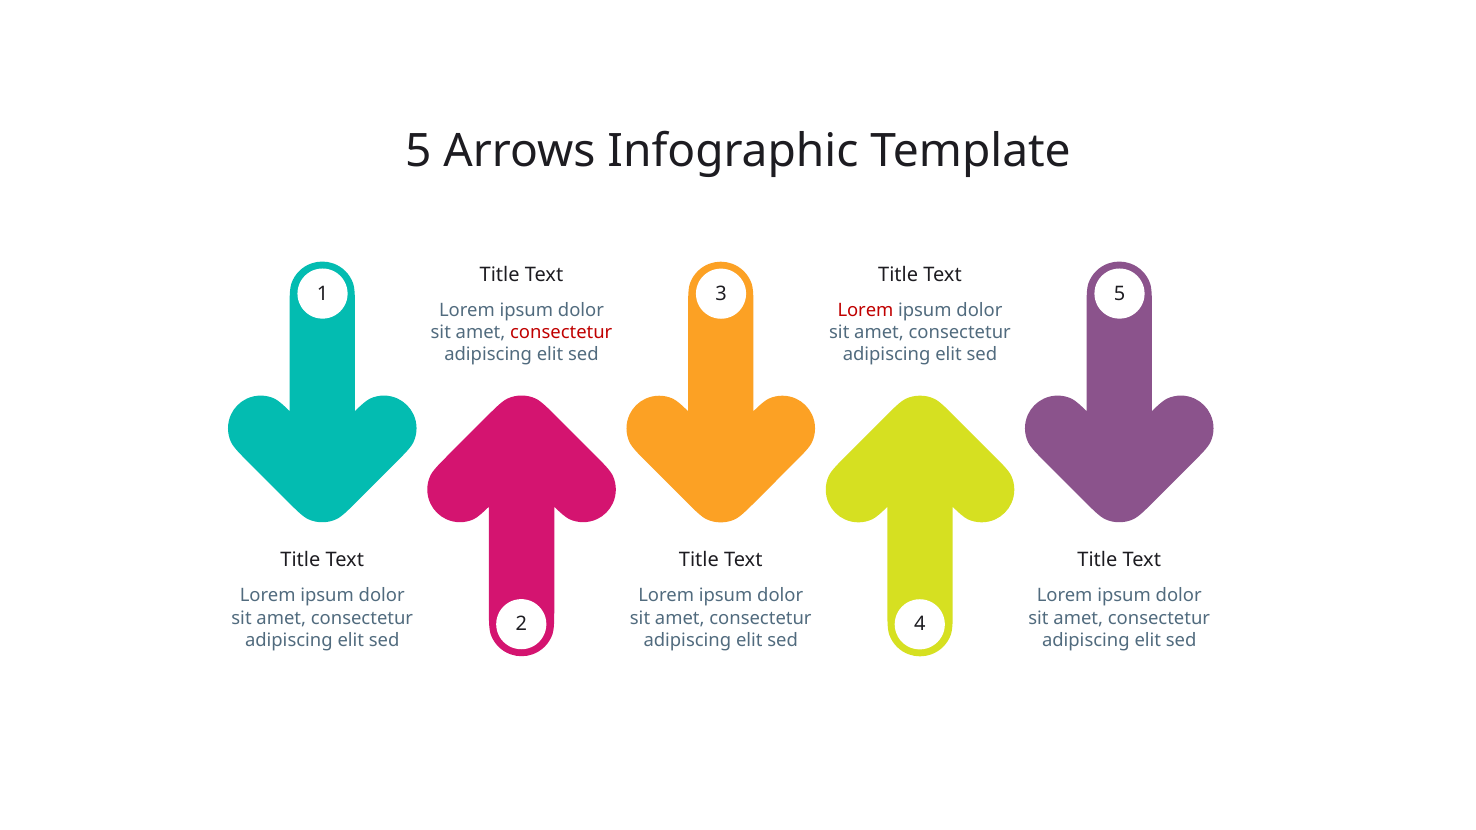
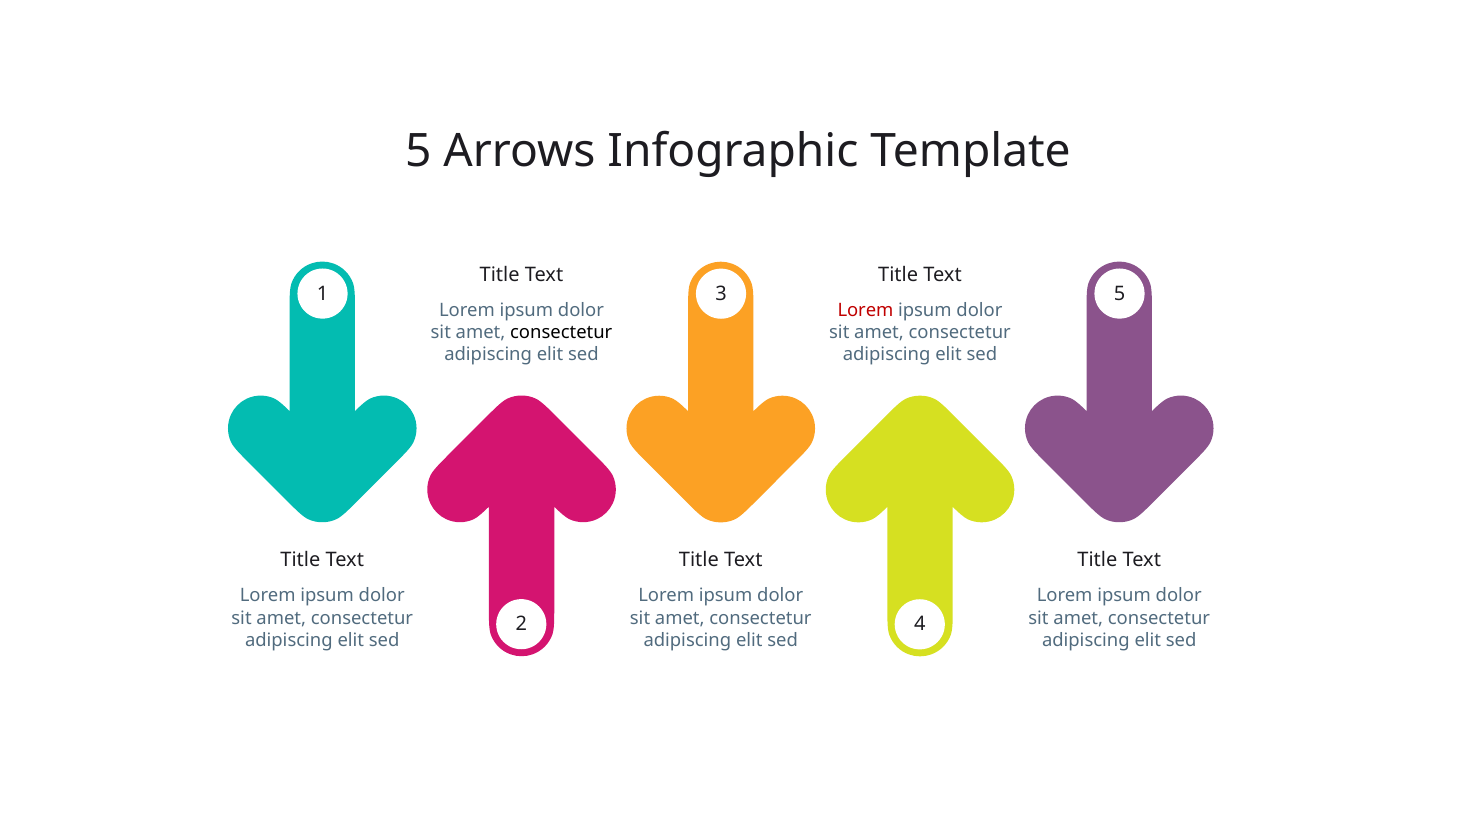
consectetur at (561, 333) colour: red -> black
